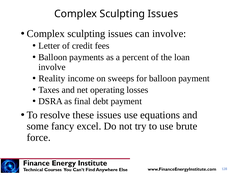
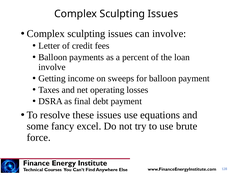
Reality: Reality -> Getting
